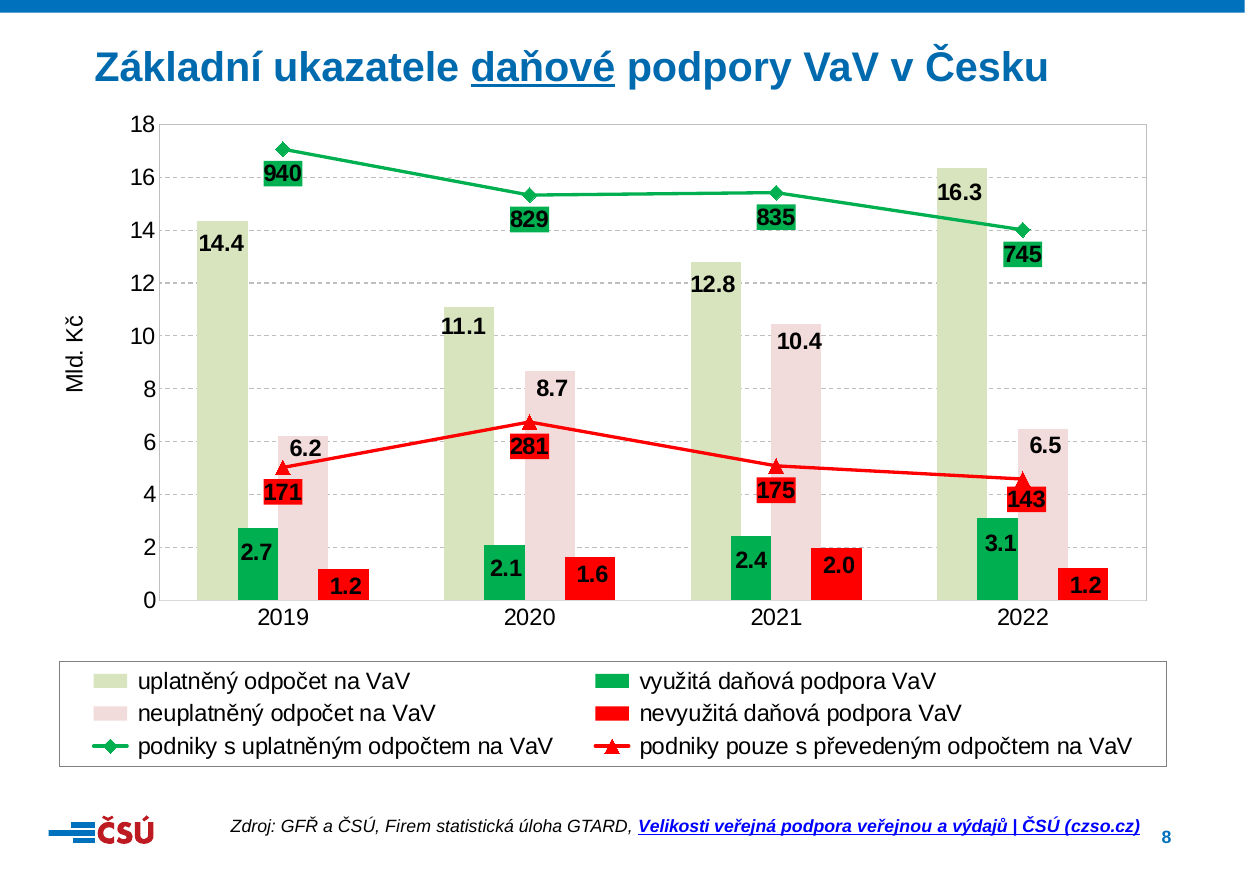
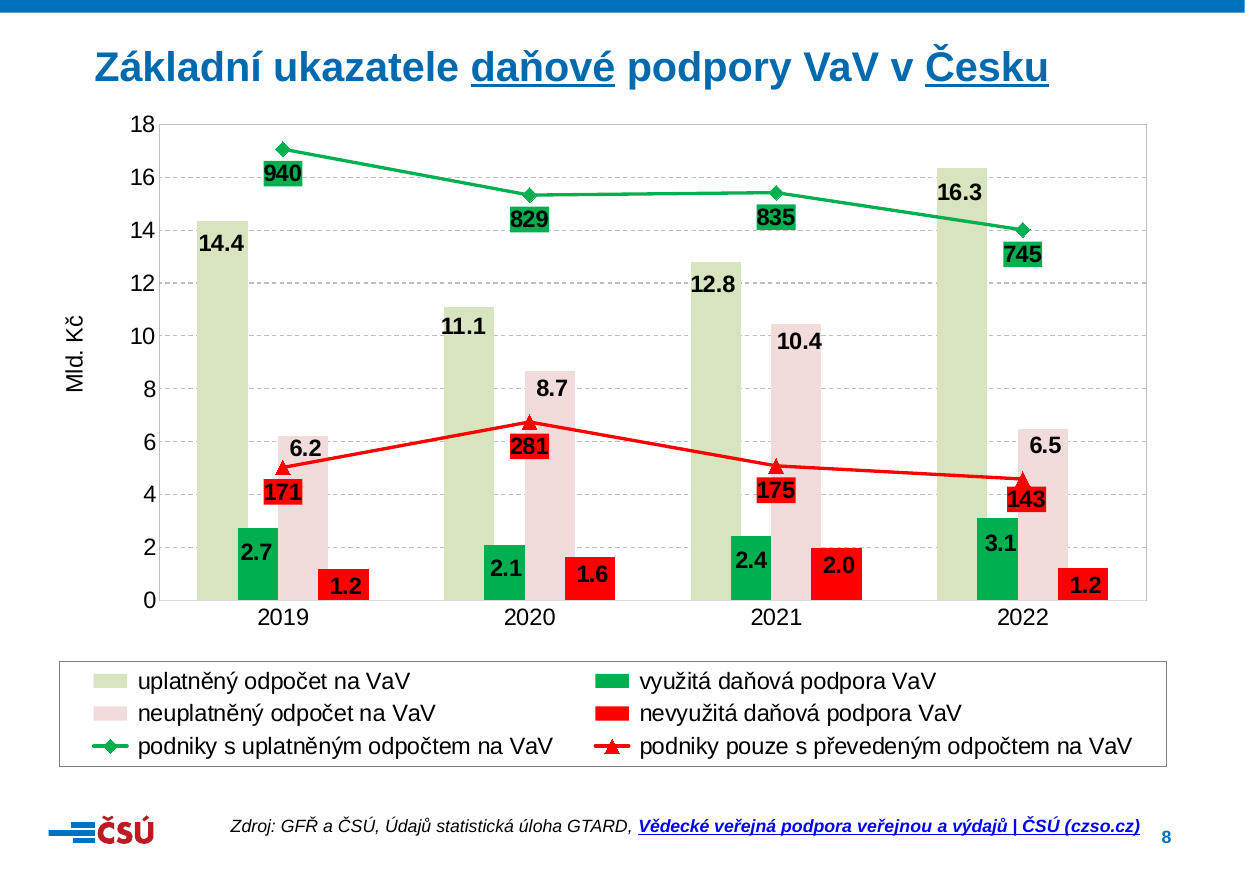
Česku underline: none -> present
Firem: Firem -> Údajů
Velikosti: Velikosti -> Vědecké
